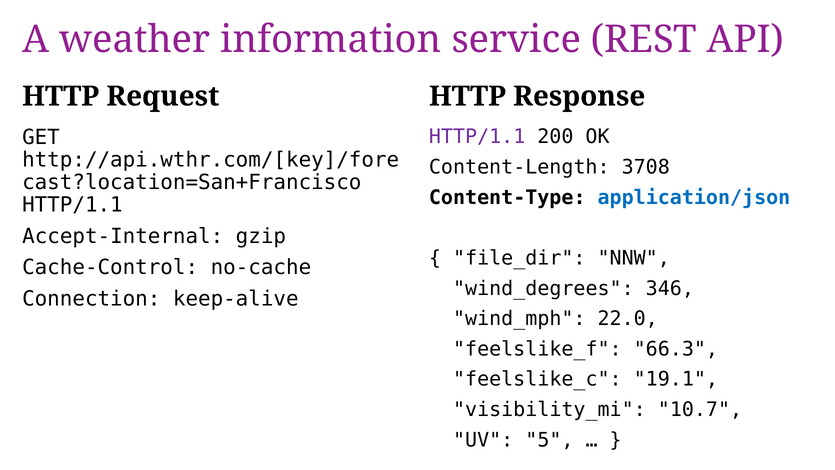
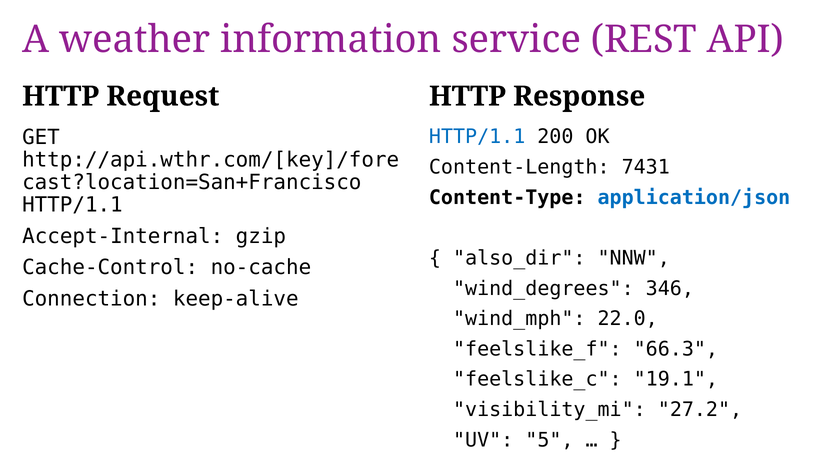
HTTP/1.1 at (477, 137) colour: purple -> blue
3708: 3708 -> 7431
file_dir: file_dir -> also_dir
10.7: 10.7 -> 27.2
